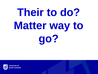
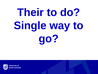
Matter: Matter -> Single
